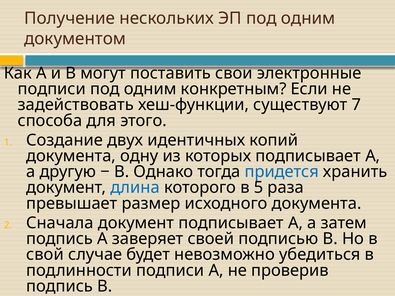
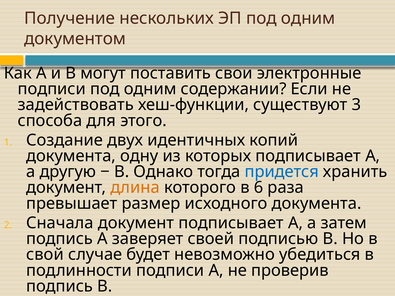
конкретным: конкретным -> содержании
7: 7 -> 3
длина colour: blue -> orange
5: 5 -> 6
